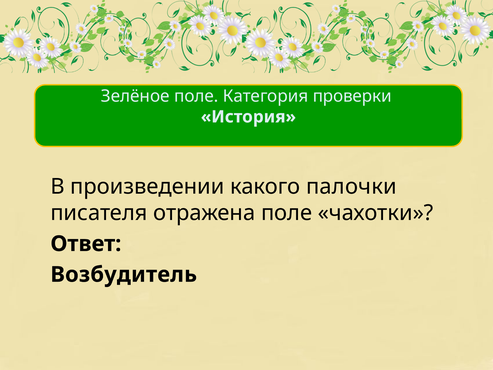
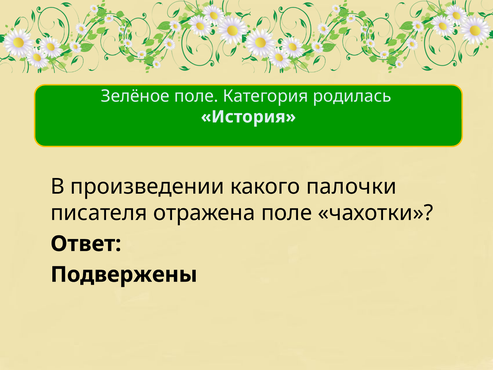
проверки: проверки -> родилась
Возбудитель: Возбудитель -> Подвержены
